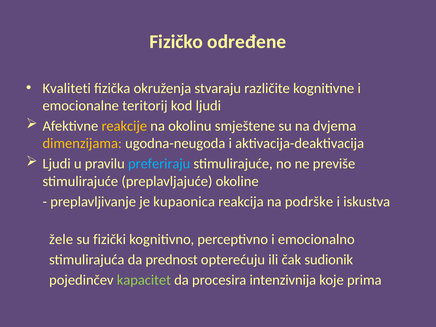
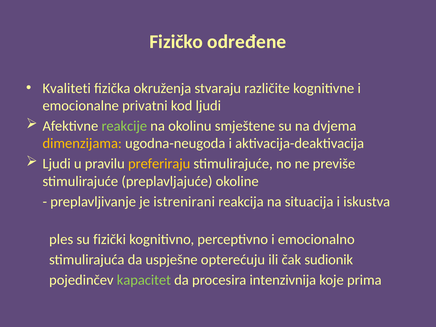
teritorij: teritorij -> privatni
reakcije colour: yellow -> light green
preferiraju colour: light blue -> yellow
kupaonica: kupaonica -> istrenirani
podrške: podrške -> situacija
žele: žele -> ples
prednost: prednost -> uspješne
